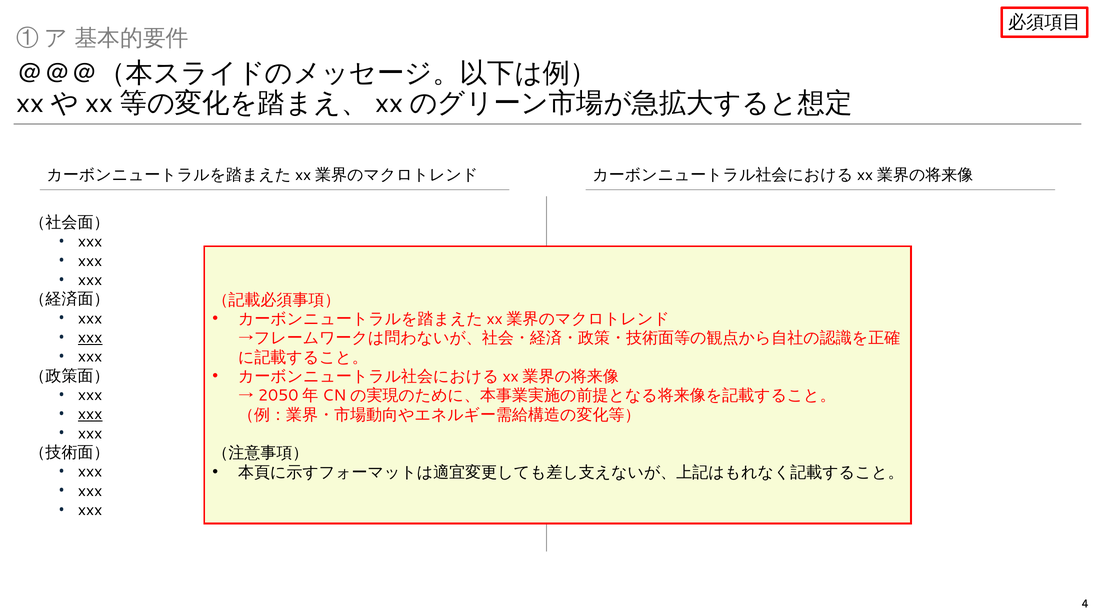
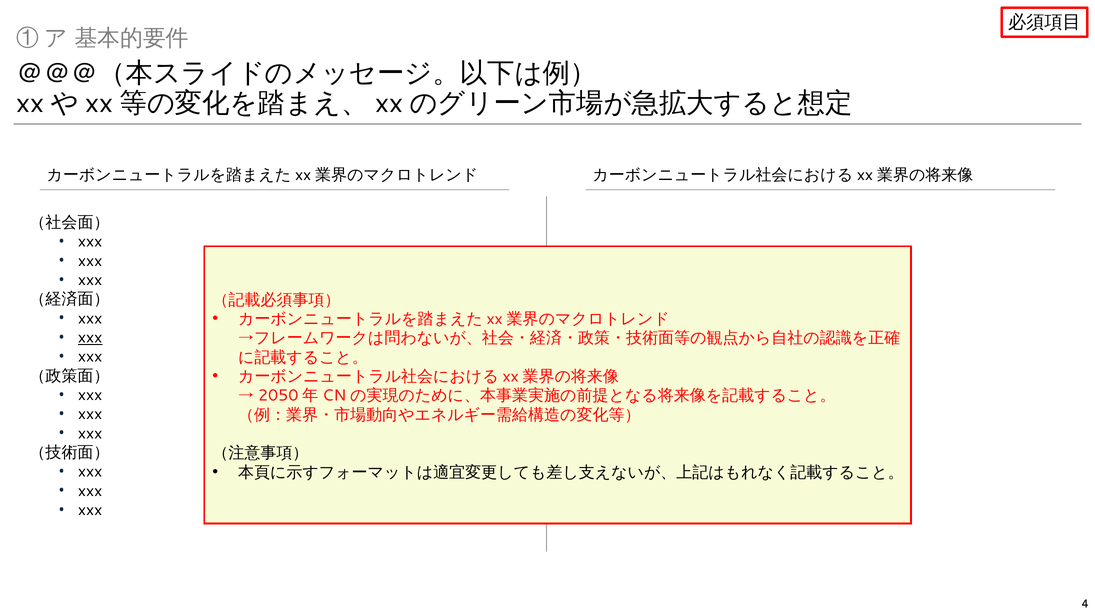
xxx at (90, 414) underline: present -> none
